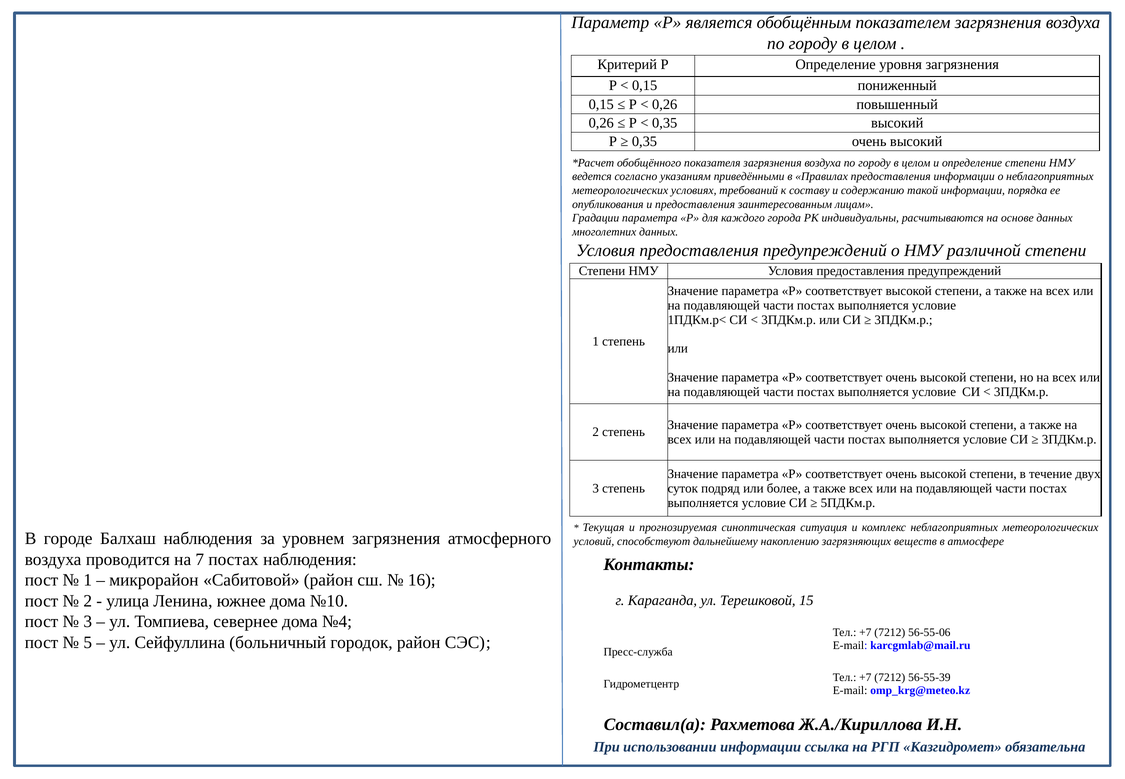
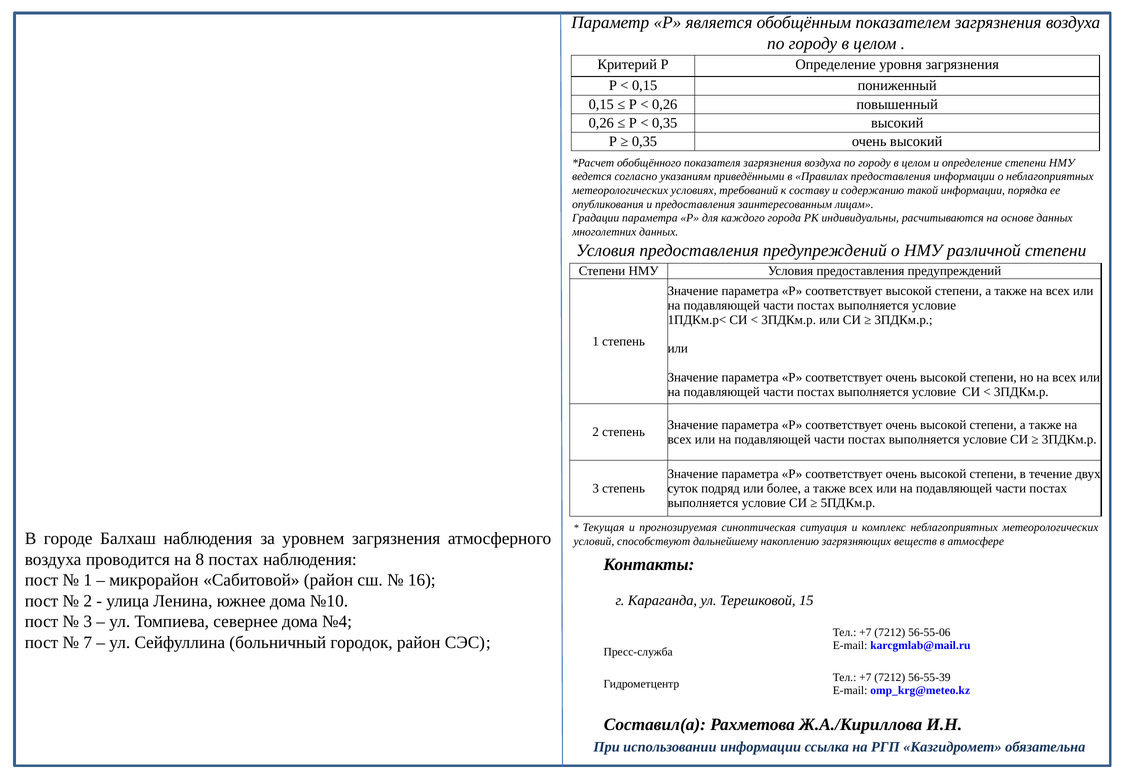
7: 7 -> 8
5: 5 -> 7
